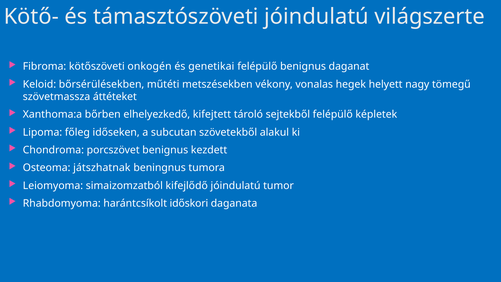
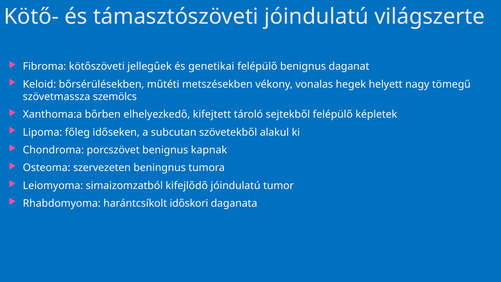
onkogén: onkogén -> jellegűek
áttéteket: áttéteket -> szemölcs
kezdett: kezdett -> kapnak
játszhatnak: játszhatnak -> szervezeten
